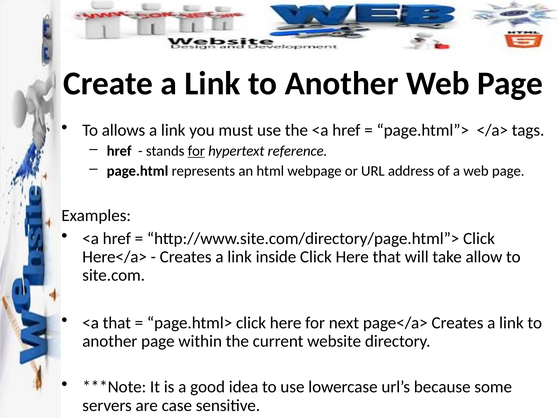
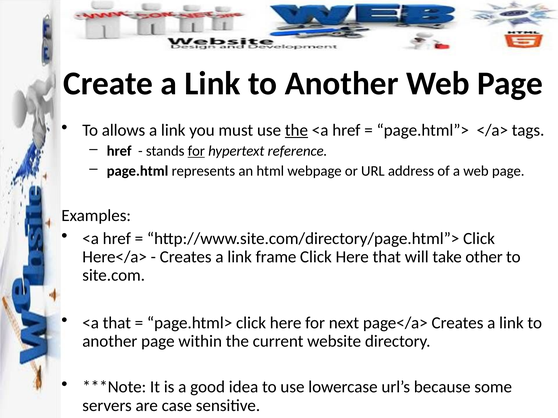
the at (296, 130) underline: none -> present
inside: inside -> frame
allow: allow -> other
